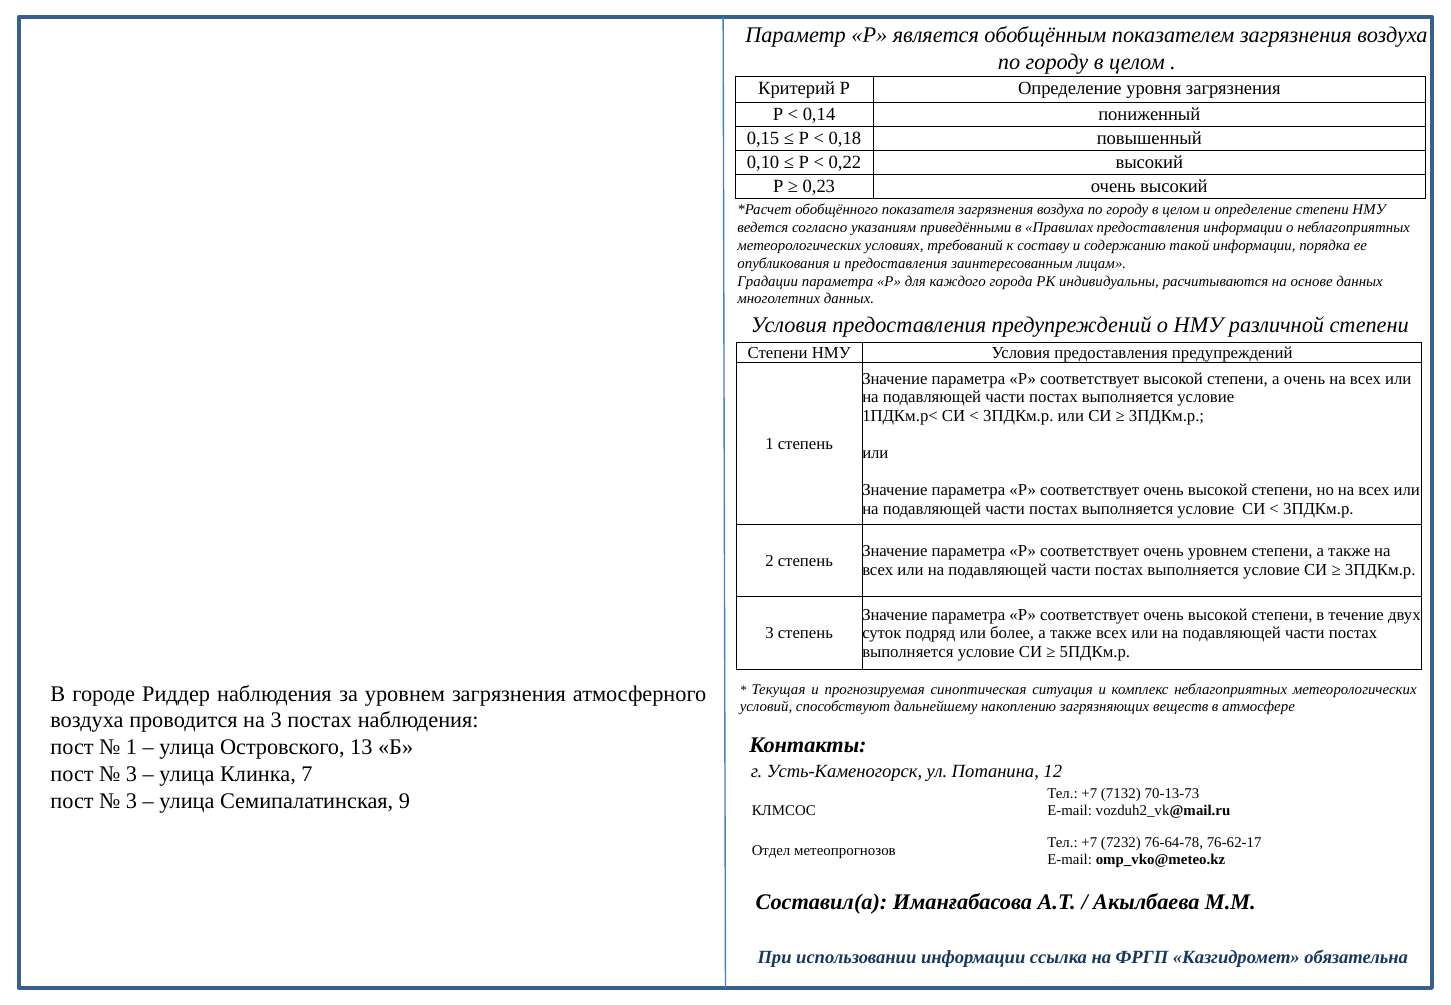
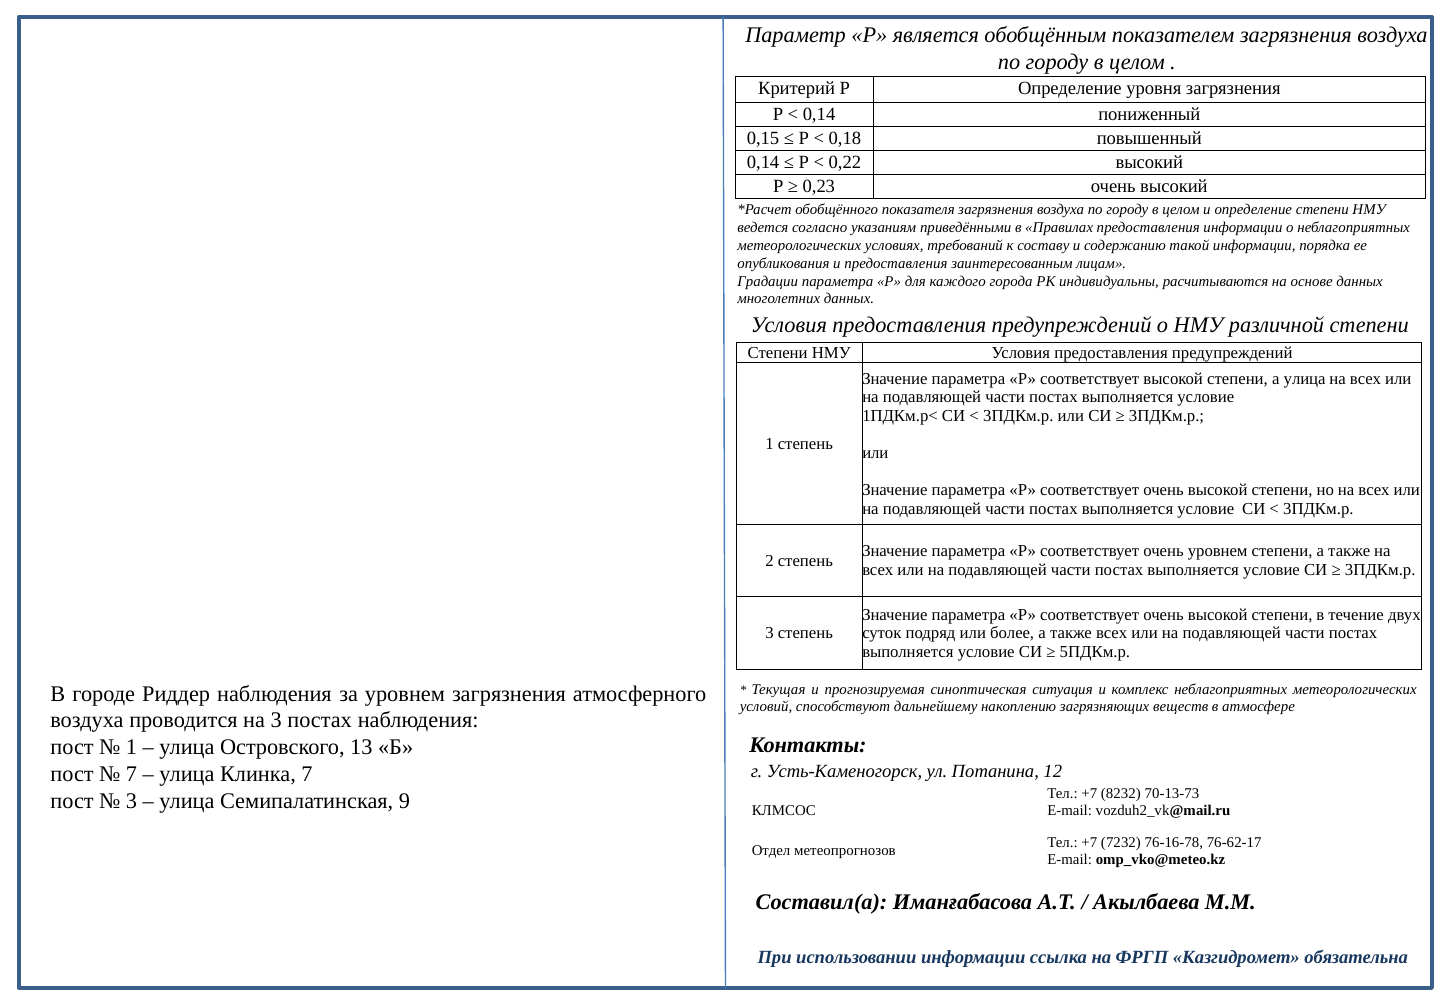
0,10 at (763, 162): 0,10 -> 0,14
а очень: очень -> улица
3 at (132, 774): 3 -> 7
7132: 7132 -> 8232
76-64-78: 76-64-78 -> 76-16-78
